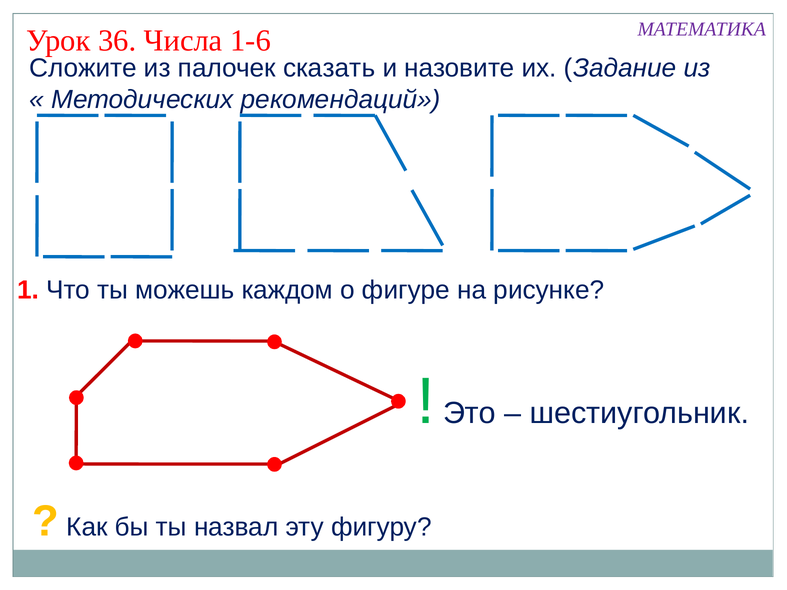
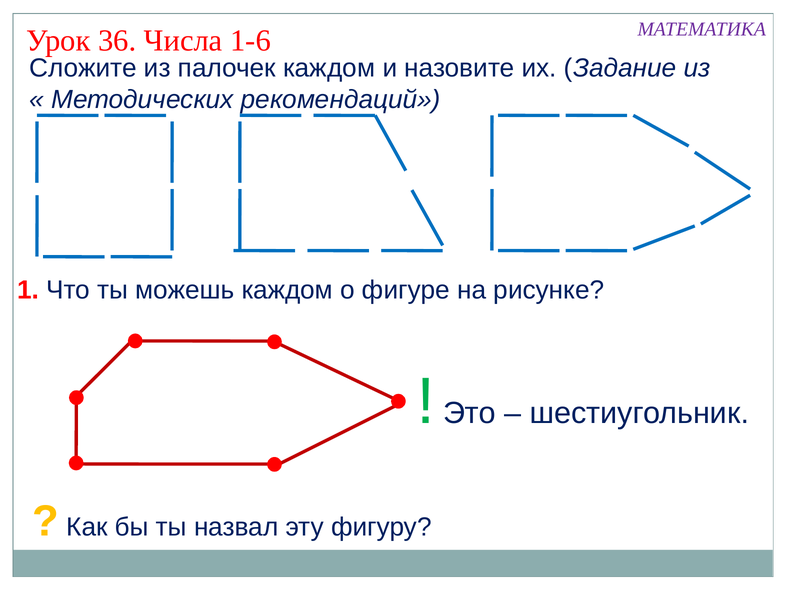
палочек сказать: сказать -> каждом
